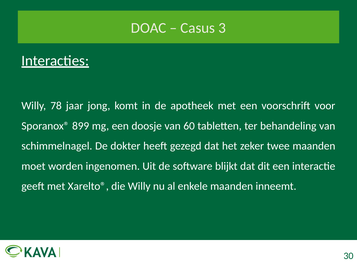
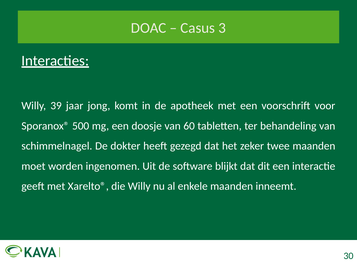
78: 78 -> 39
899: 899 -> 500
